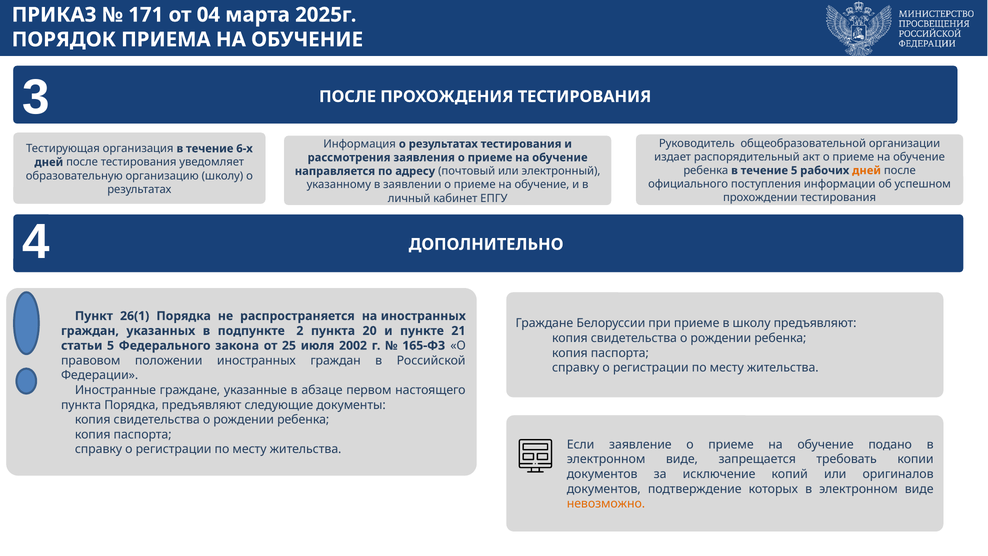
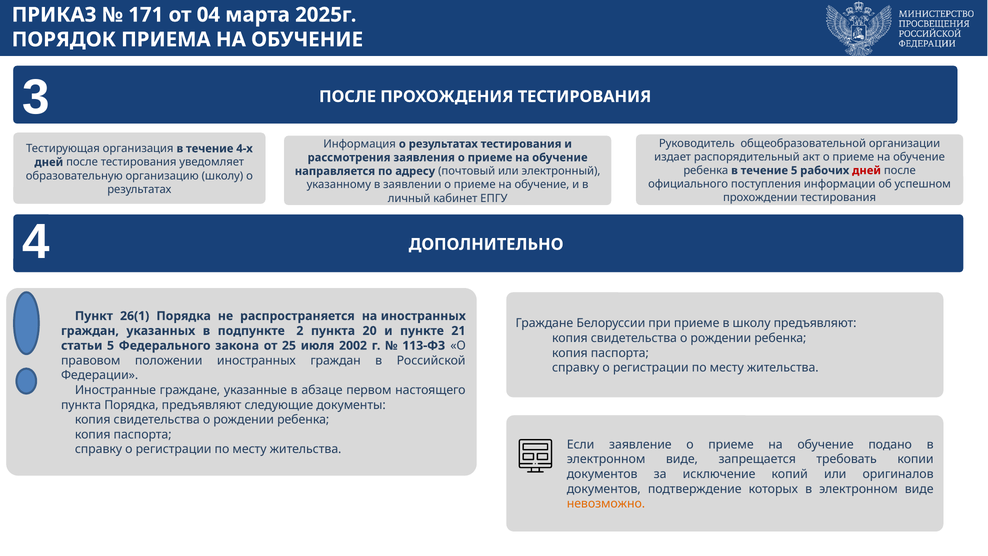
6-х: 6-х -> 4-х
дней at (867, 170) colour: orange -> red
165-ФЗ: 165-ФЗ -> 113-ФЗ
